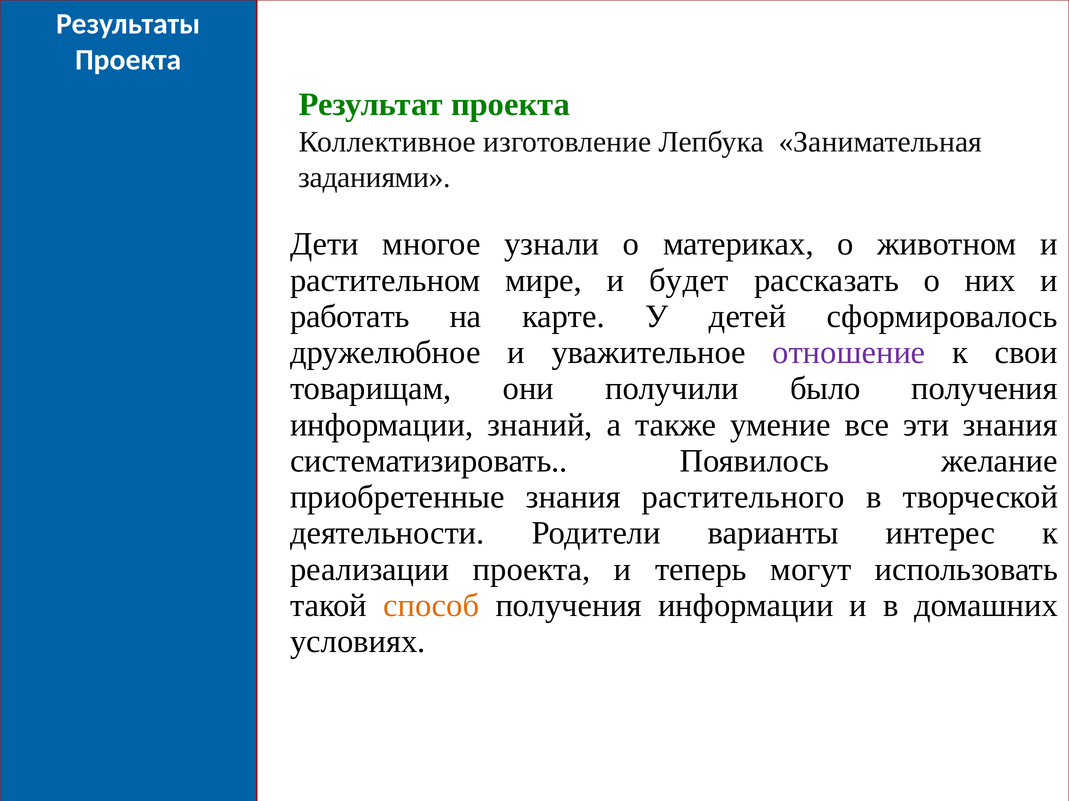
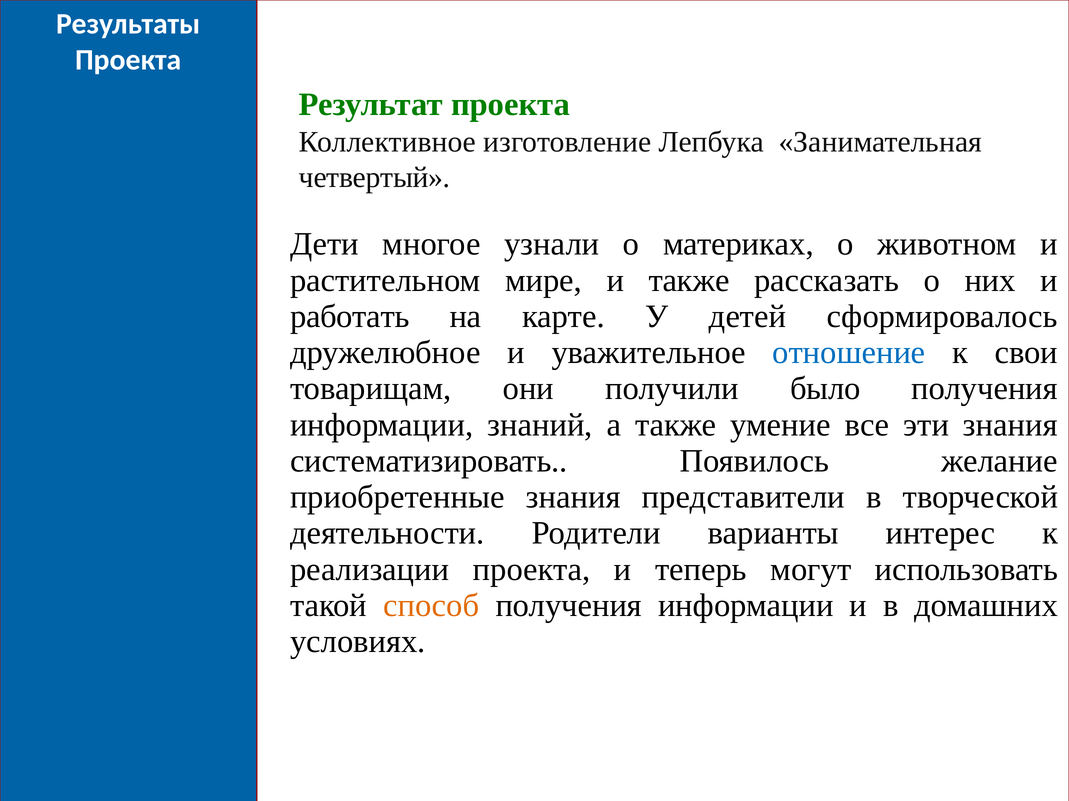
заданиями: заданиями -> четвертый
и будет: будет -> также
отношение colour: purple -> blue
растительного: растительного -> представители
